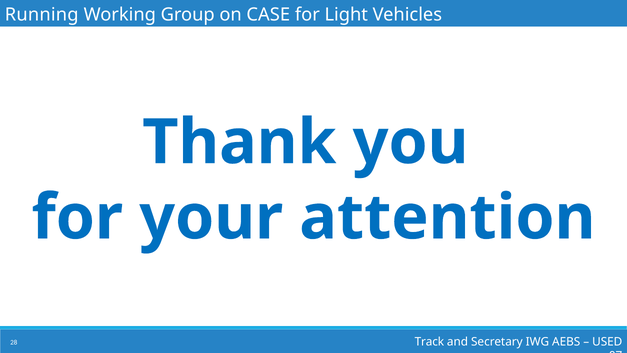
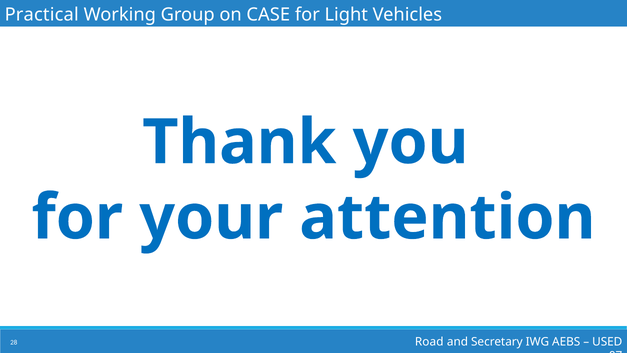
Running: Running -> Practical
Track: Track -> Road
